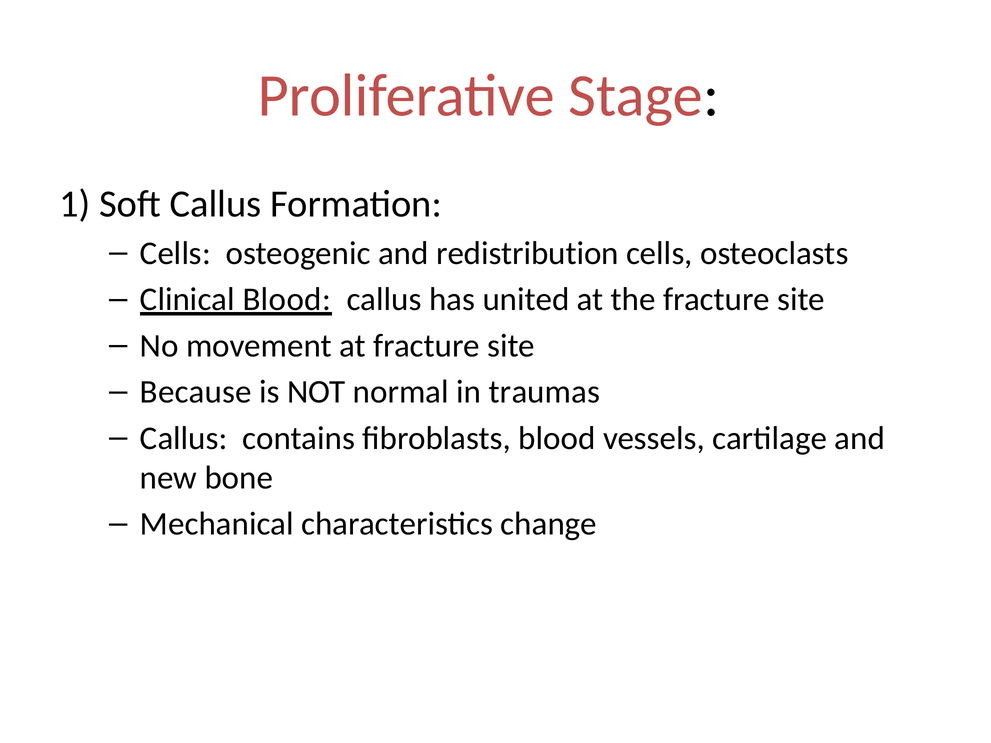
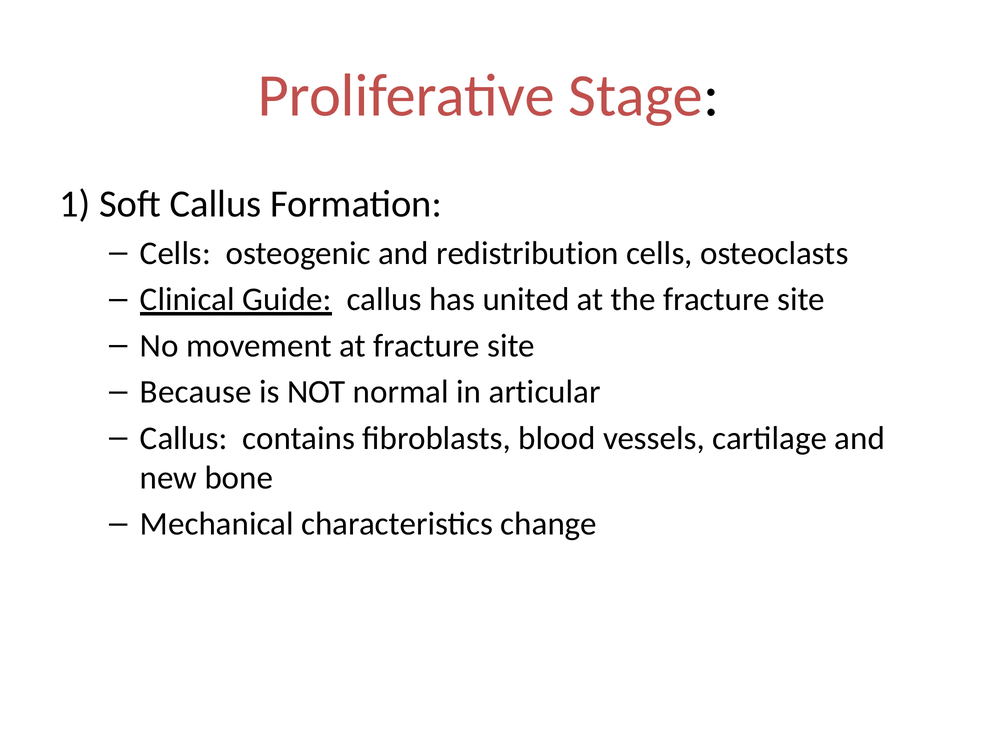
Clinical Blood: Blood -> Guide
traumas: traumas -> articular
